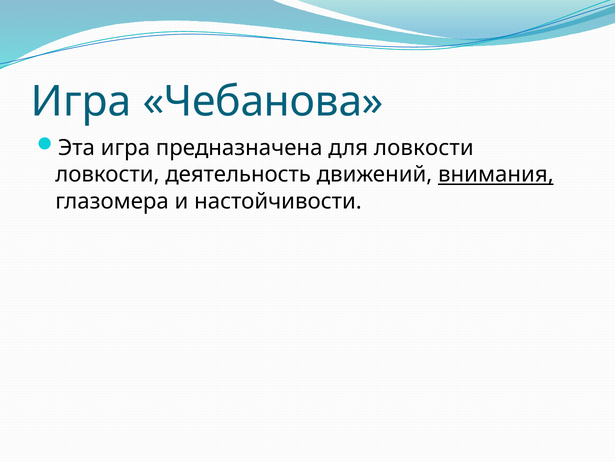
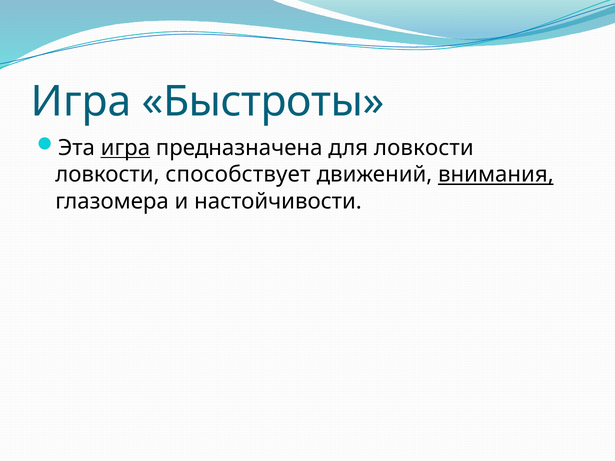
Чебанова: Чебанова -> Быстроты
игра at (125, 148) underline: none -> present
деятельность: деятельность -> способствует
